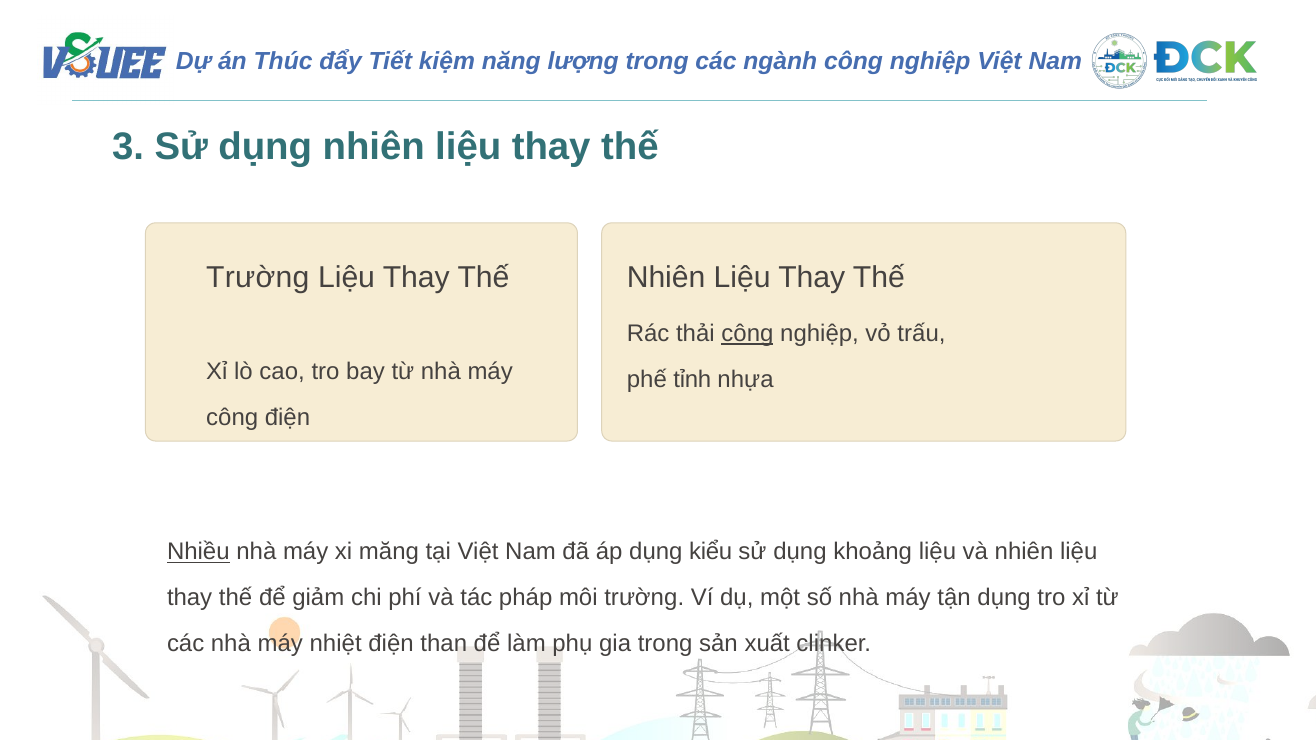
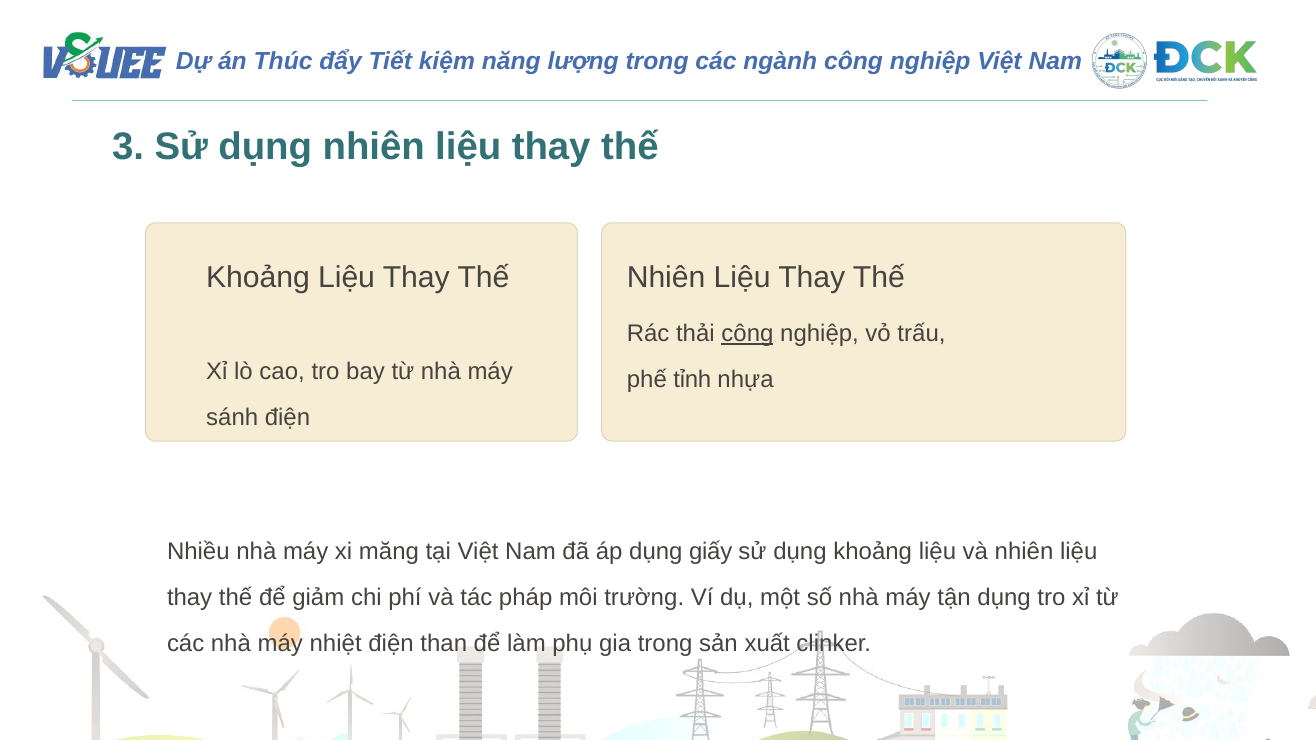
Trường at (258, 277): Trường -> Khoảng
công at (232, 418): công -> sánh
Nhiều underline: present -> none
kiểu: kiểu -> giấy
